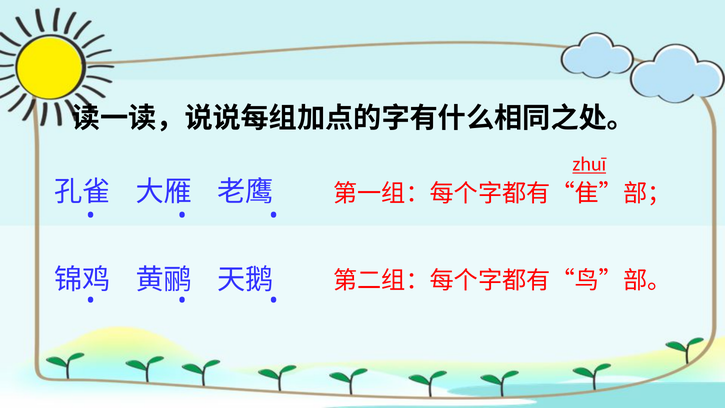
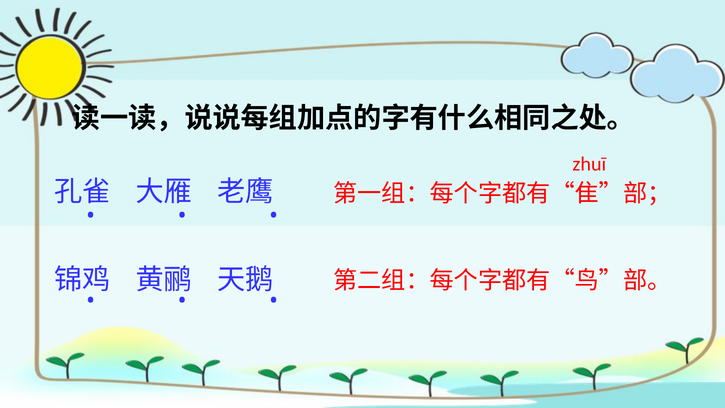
zhuī underline: present -> none
